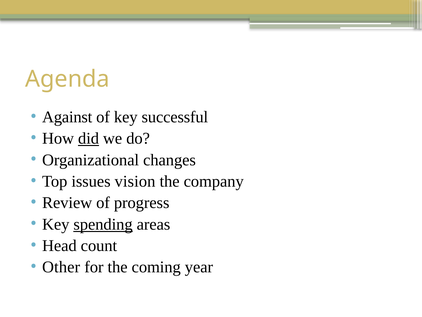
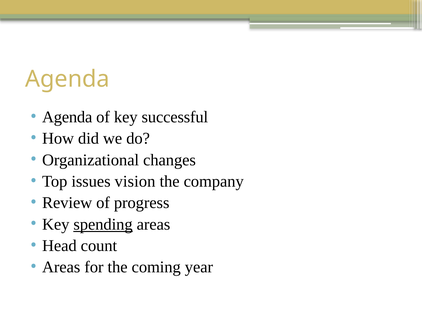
Against at (67, 117): Against -> Agenda
did underline: present -> none
Other at (61, 267): Other -> Areas
